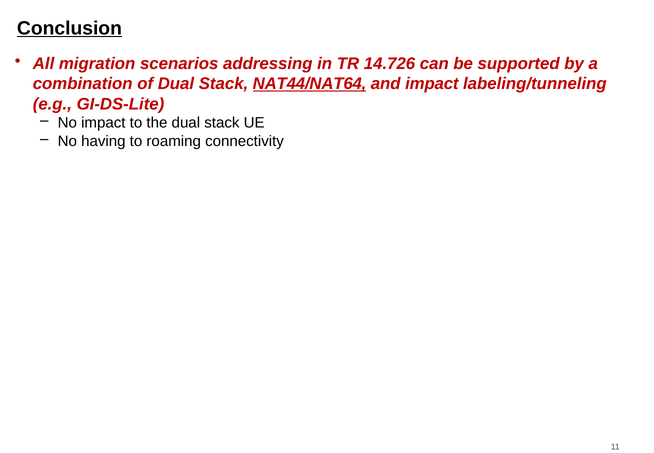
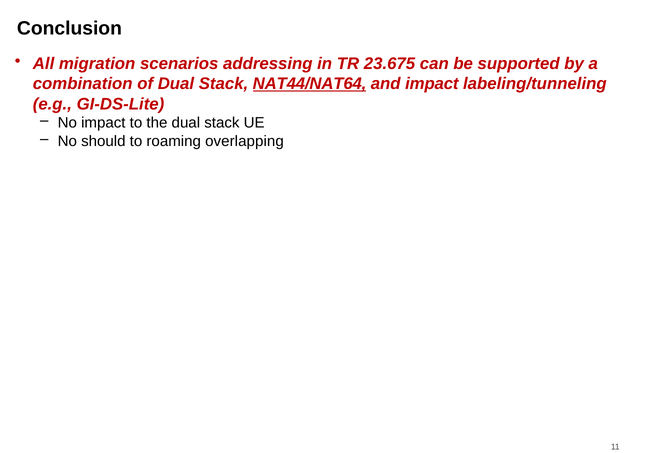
Conclusion underline: present -> none
14.726: 14.726 -> 23.675
having: having -> should
connectivity: connectivity -> overlapping
